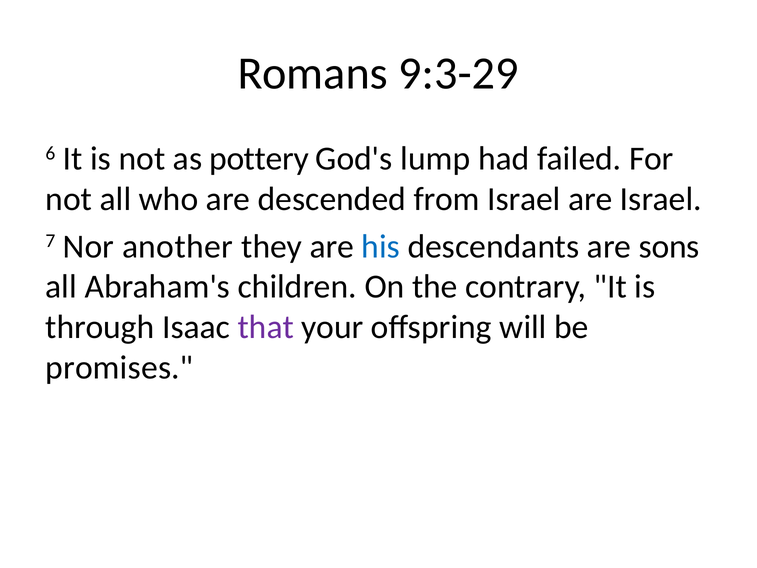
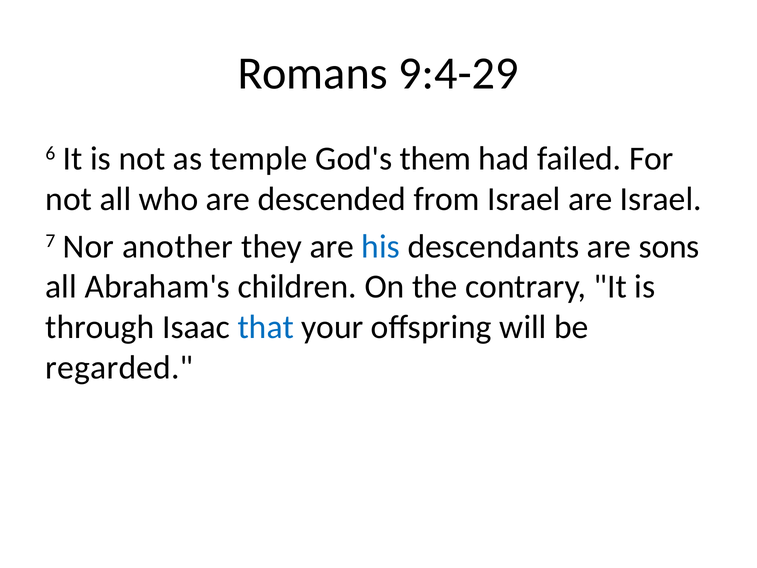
9:3-29: 9:3-29 -> 9:4-29
pottery: pottery -> temple
lump: lump -> them
that colour: purple -> blue
promises: promises -> regarded
